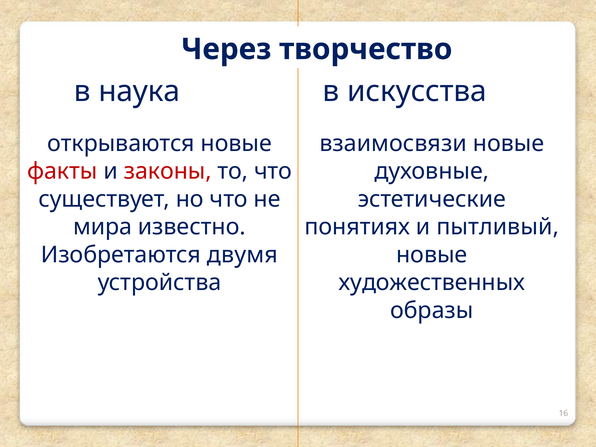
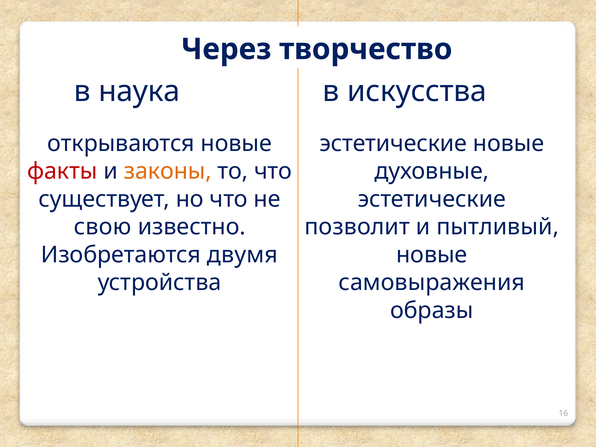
взаимосвязи at (393, 143): взаимосвязи -> эстетические
законы colour: red -> orange
мира: мира -> свою
понятиях: понятиях -> позволит
художественных: художественных -> самовыражения
